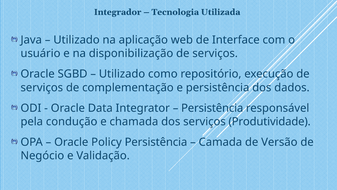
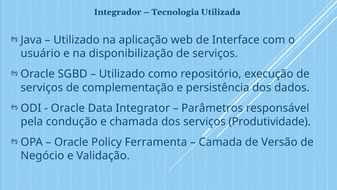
Persistência at (212, 108): Persistência -> Parâmetros
Policy Persistência: Persistência -> Ferramenta
